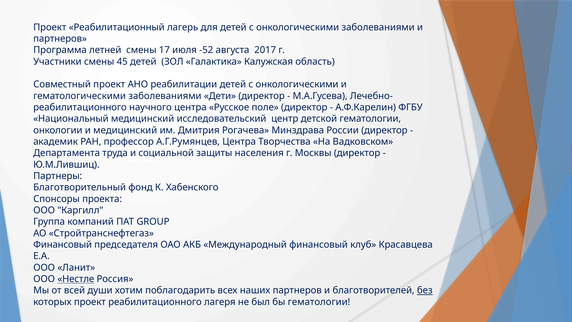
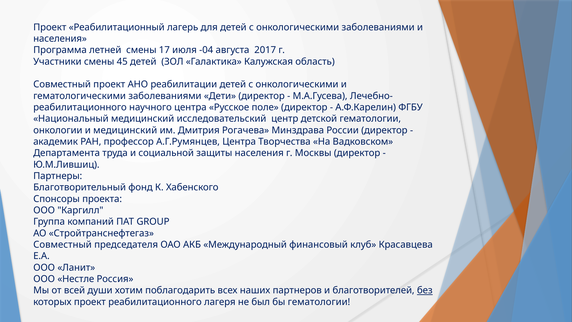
партнеров at (60, 39): партнеров -> населения
-52: -52 -> -04
Финансовый at (63, 245): Финансовый -> Совместный
Нестле underline: present -> none
